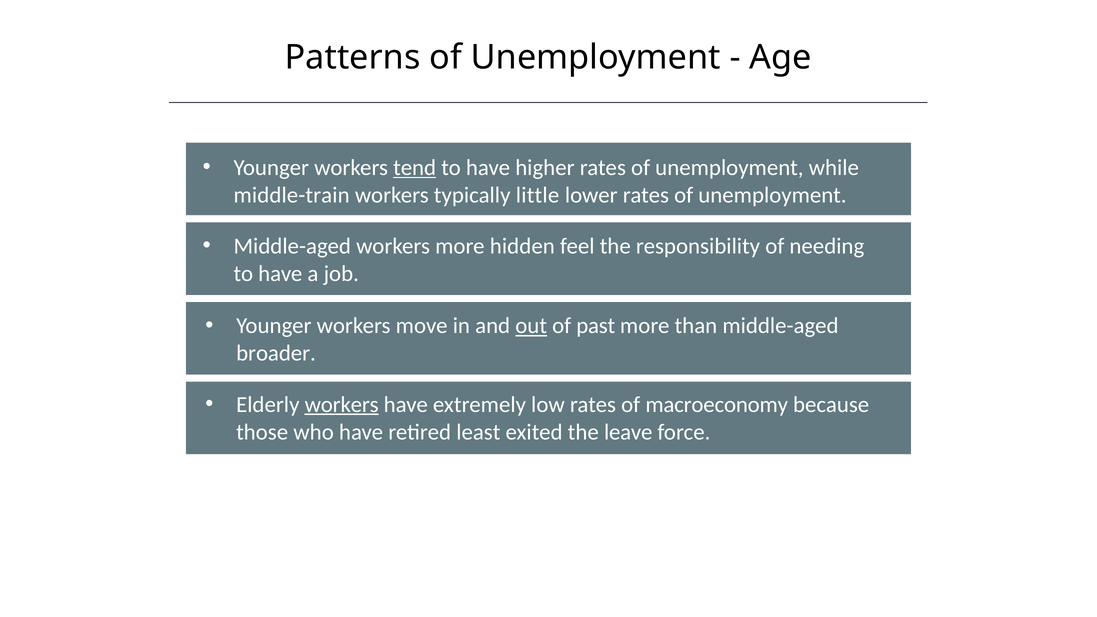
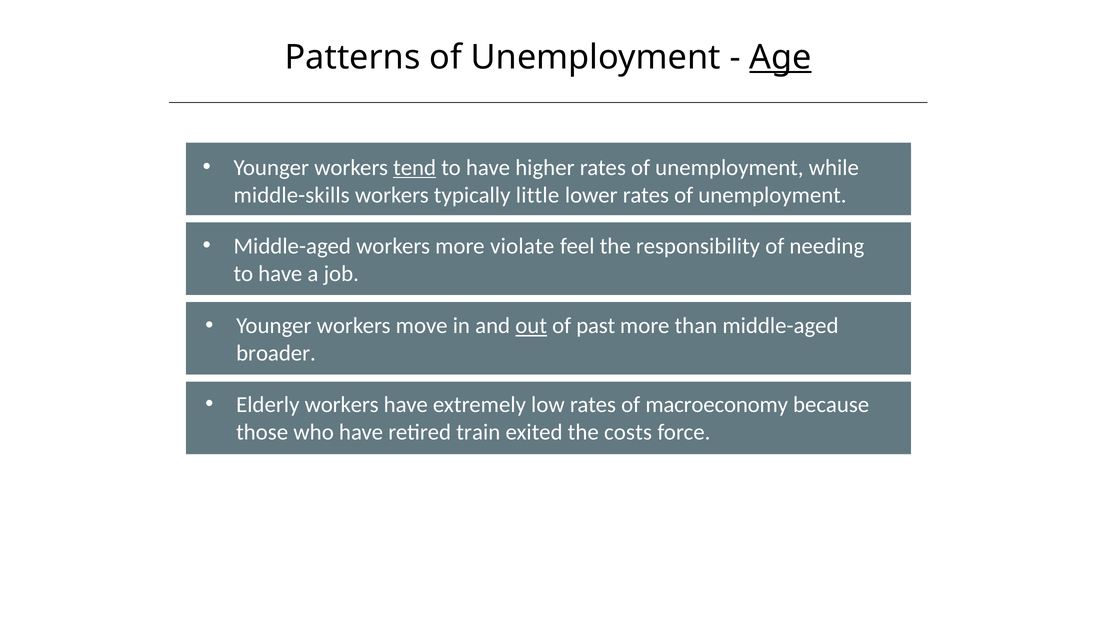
Age underline: none -> present
middle-train: middle-train -> middle-skills
hidden: hidden -> violate
workers at (342, 405) underline: present -> none
least: least -> train
leave: leave -> costs
